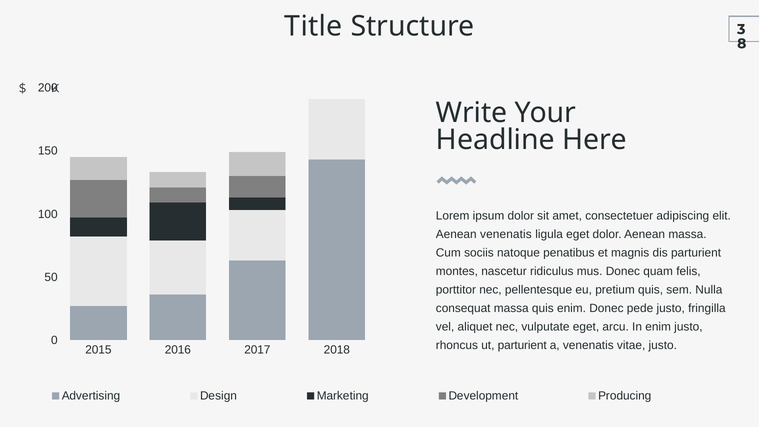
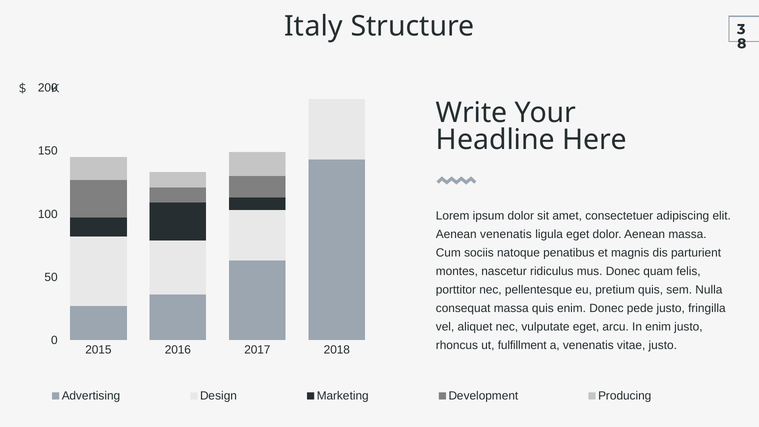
Title: Title -> Italy
ut parturient: parturient -> fulfillment
